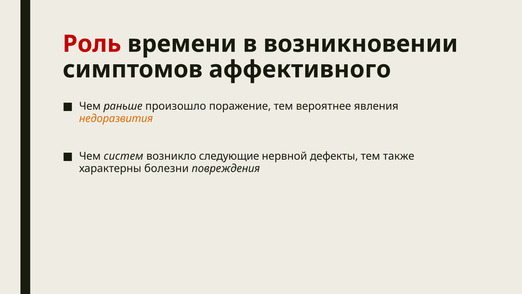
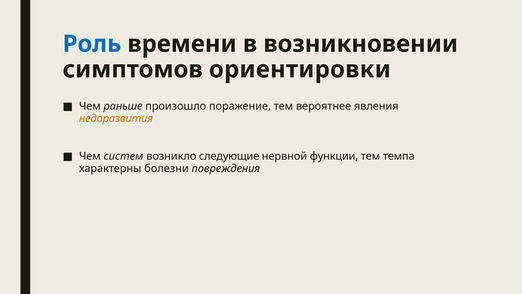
Роль colour: red -> blue
аффективного: аффективного -> ориентировки
дефекты: дефекты -> функции
также: также -> темпа
